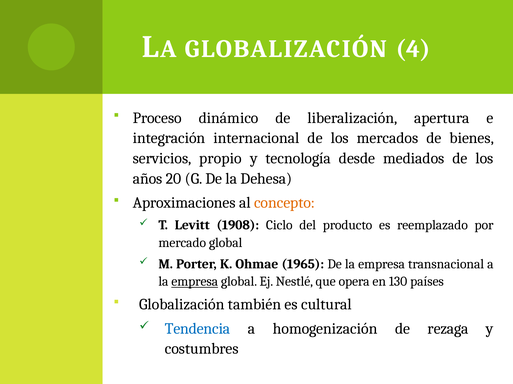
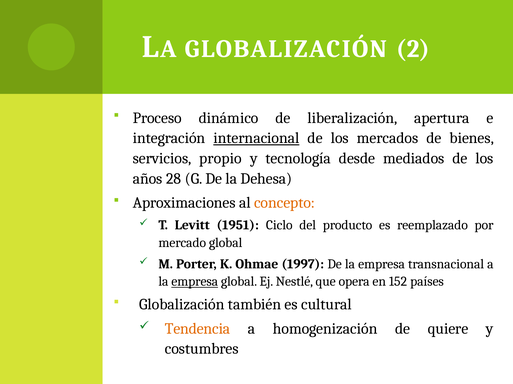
4: 4 -> 2
internacional underline: none -> present
20: 20 -> 28
1908: 1908 -> 1951
1965: 1965 -> 1997
130: 130 -> 152
Tendencia colour: blue -> orange
rezaga: rezaga -> quiere
